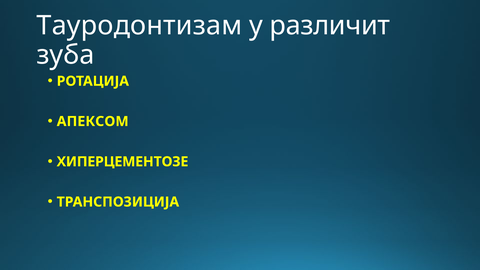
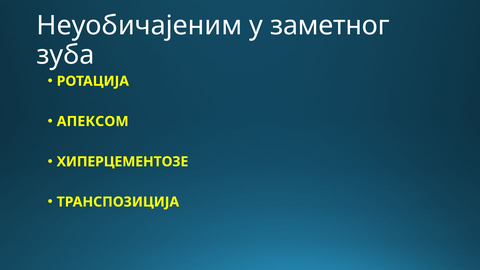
Тауродонтизам: Тауродонтизам -> Неуобичајеним
различит: различит -> заметног
